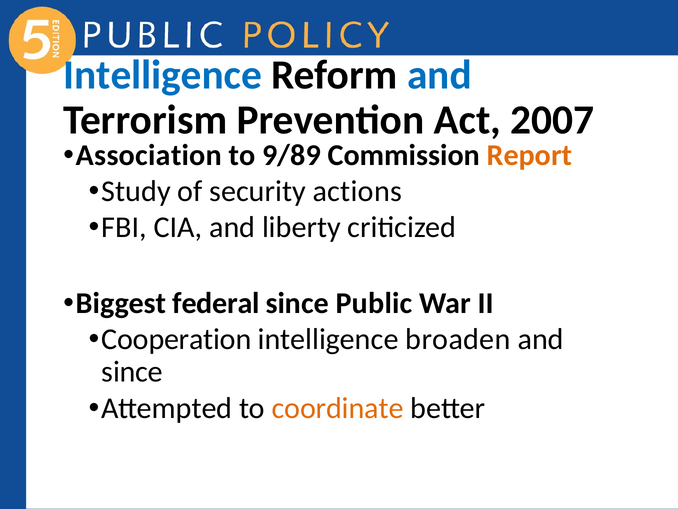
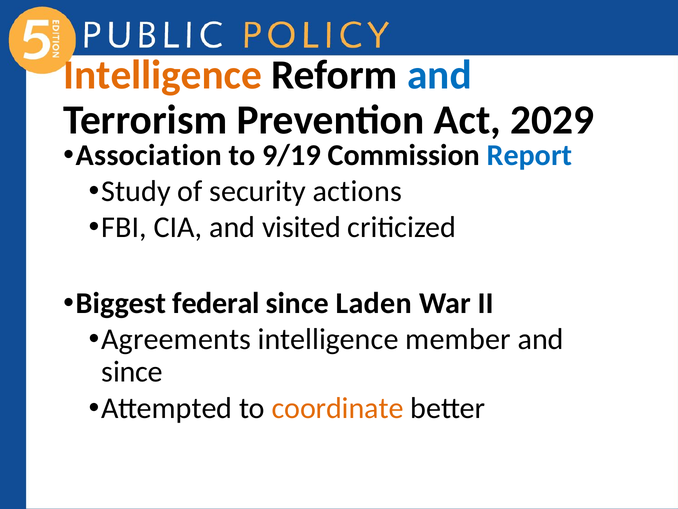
Intelligence at (163, 75) colour: blue -> orange
2007: 2007 -> 2029
9/89: 9/89 -> 9/19
Report colour: orange -> blue
liberty: liberty -> visited
Public: Public -> Laden
Cooperation: Cooperation -> Agreements
broaden: broaden -> member
